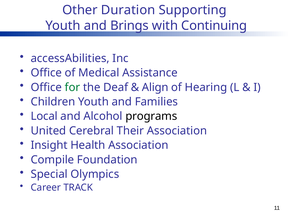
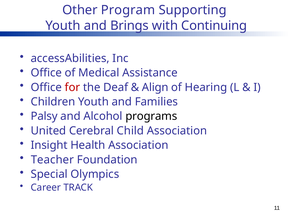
Duration: Duration -> Program
for colour: green -> red
Local: Local -> Palsy
Their: Their -> Child
Compile: Compile -> Teacher
